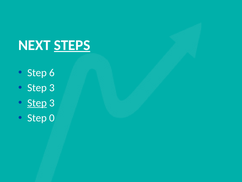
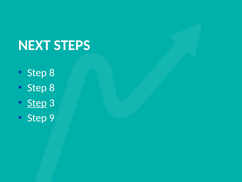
STEPS underline: present -> none
6 at (52, 73): 6 -> 8
3 at (52, 88): 3 -> 8
0: 0 -> 9
